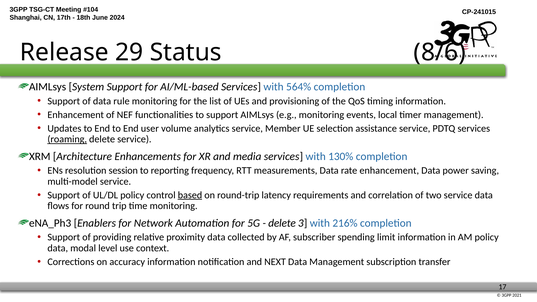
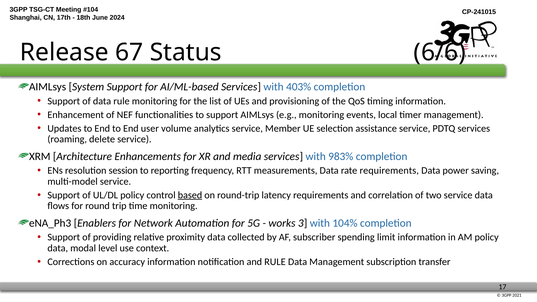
29: 29 -> 67
8/6: 8/6 -> 6/6
564%: 564% -> 403%
roaming underline: present -> none
130%: 130% -> 983%
rate enhancement: enhancement -> requirements
delete at (282, 223): delete -> works
216%: 216% -> 104%
and NEXT: NEXT -> RULE
